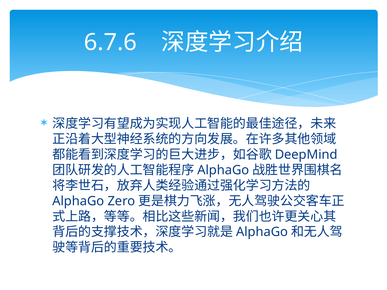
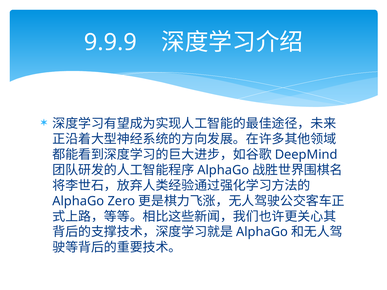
6.7.6: 6.7.6 -> 9.9.9
